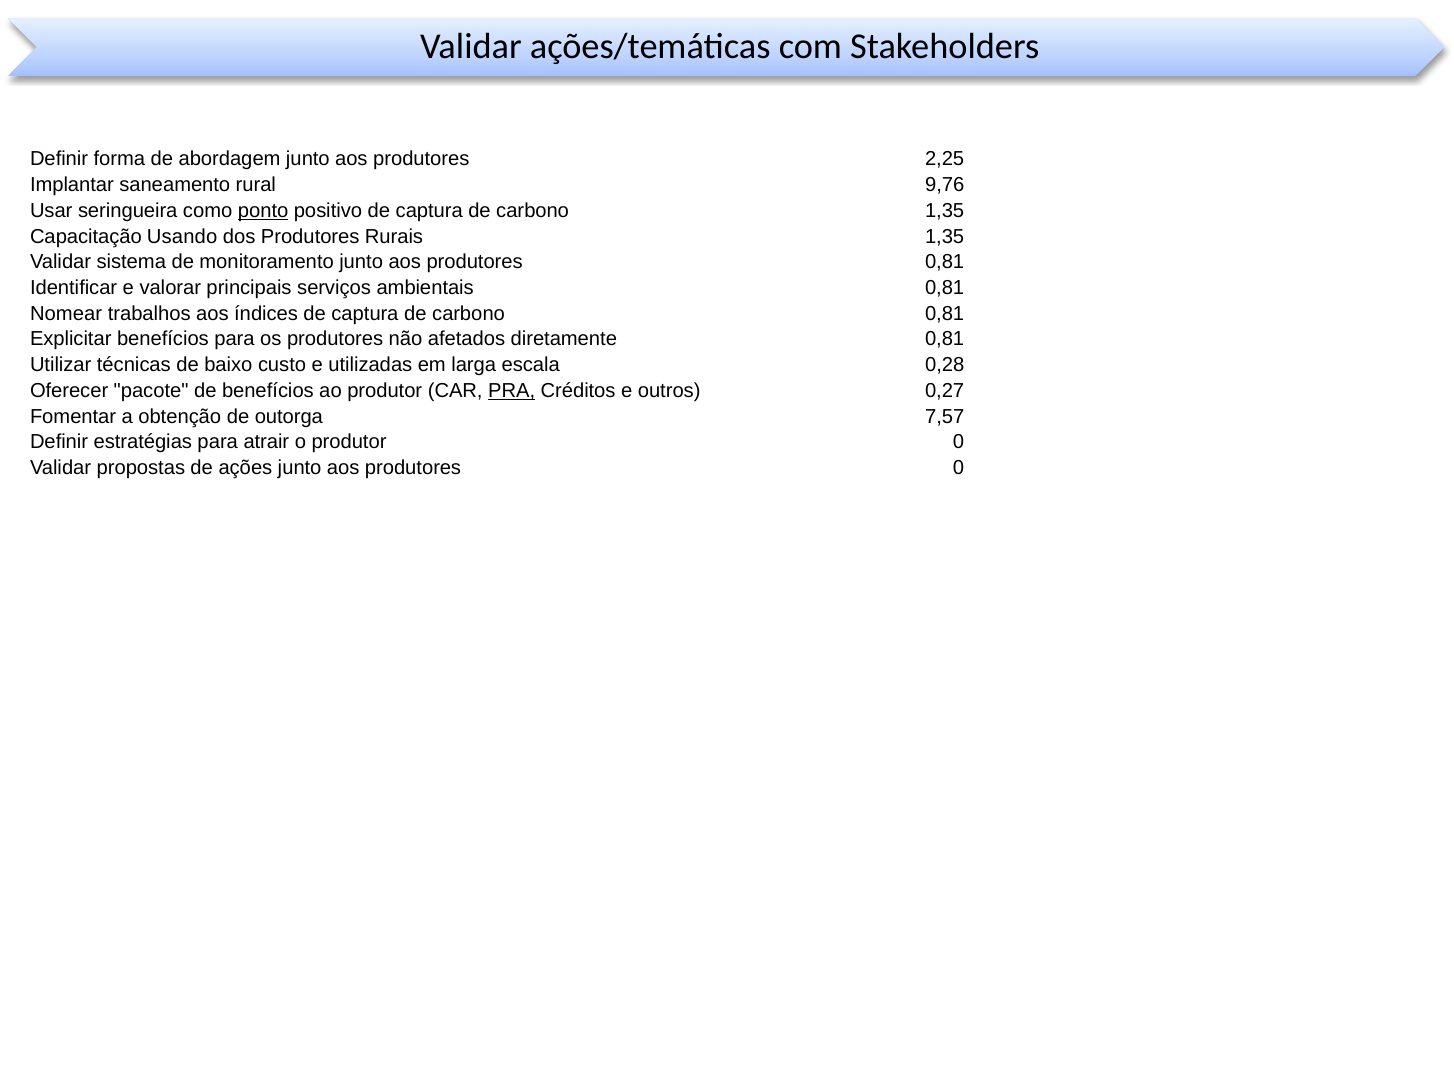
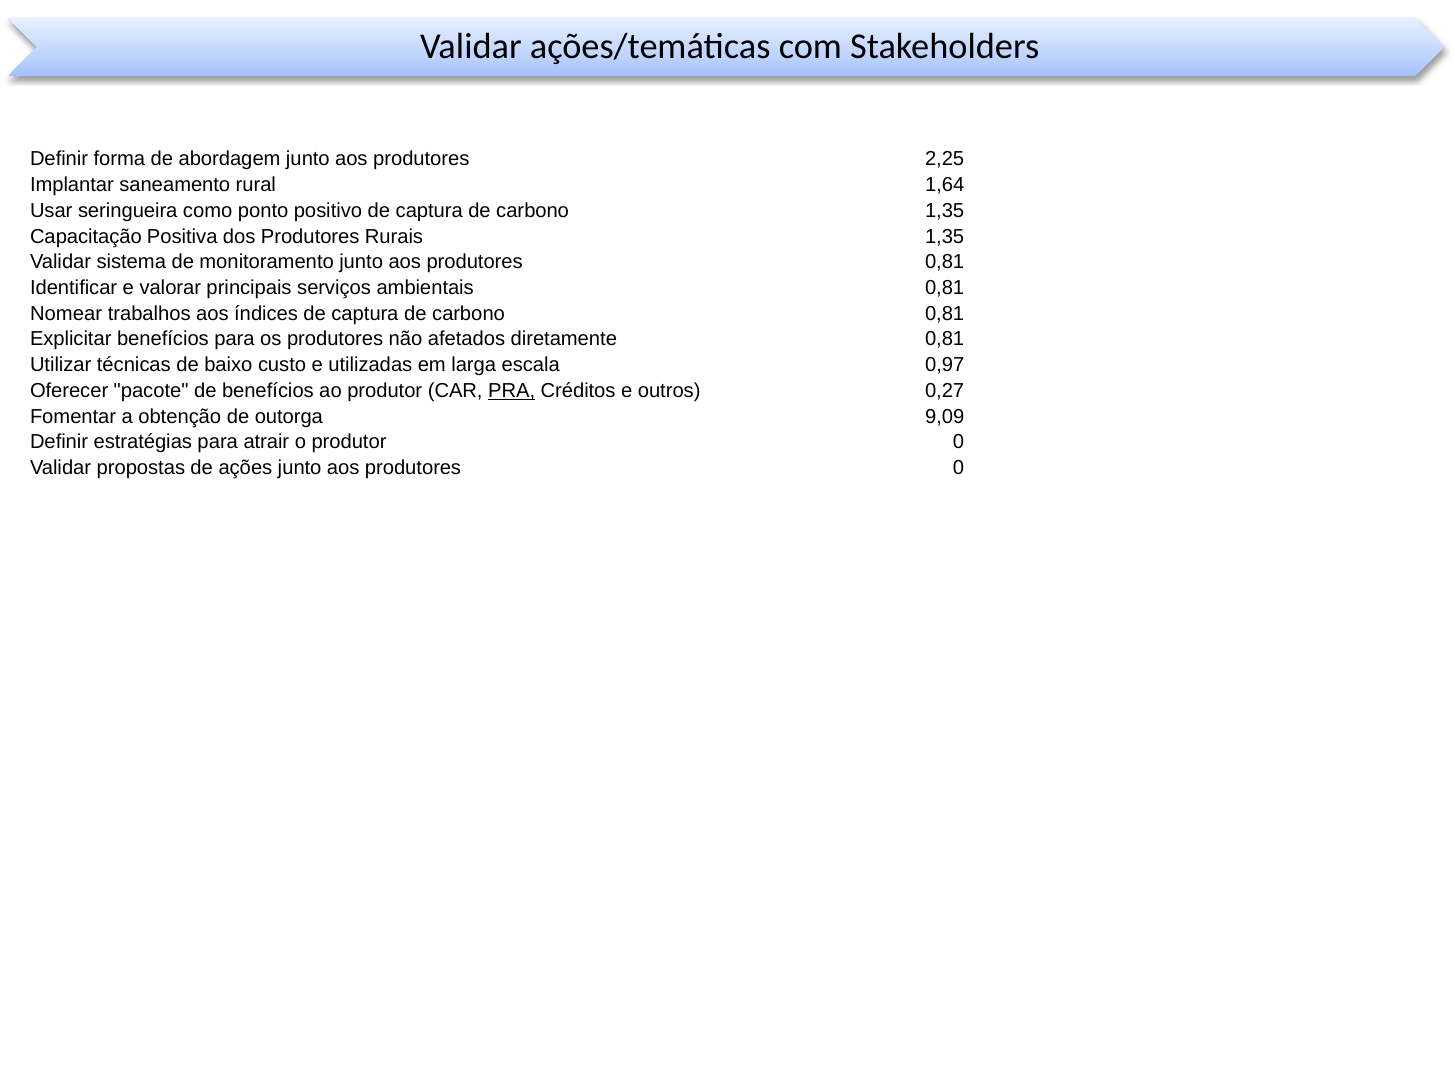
9,76: 9,76 -> 1,64
ponto underline: present -> none
Usando: Usando -> Positiva
0,28: 0,28 -> 0,97
7,57: 7,57 -> 9,09
